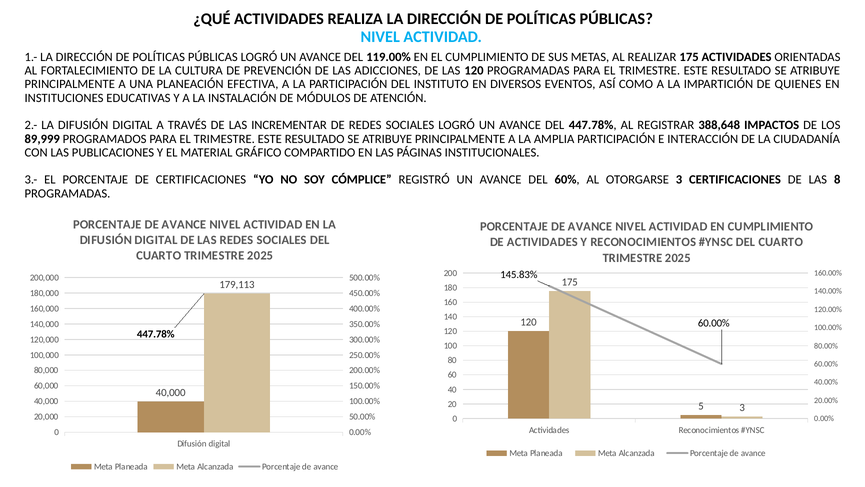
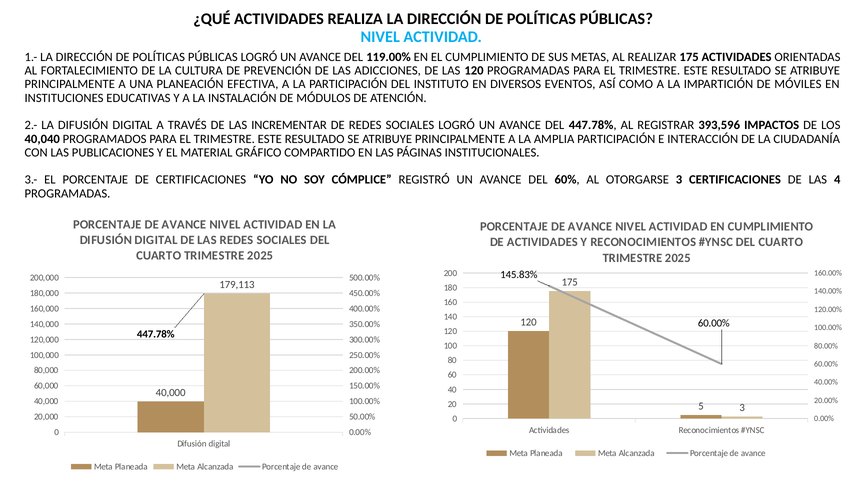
QUIENES: QUIENES -> MÓVILES
388,648: 388,648 -> 393,596
89,999: 89,999 -> 40,040
8: 8 -> 4
